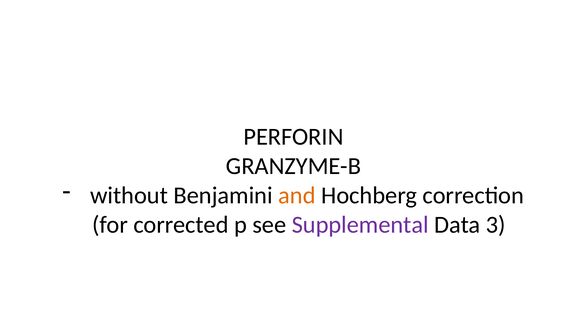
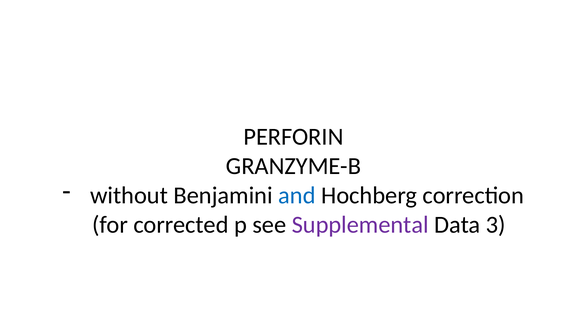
and colour: orange -> blue
